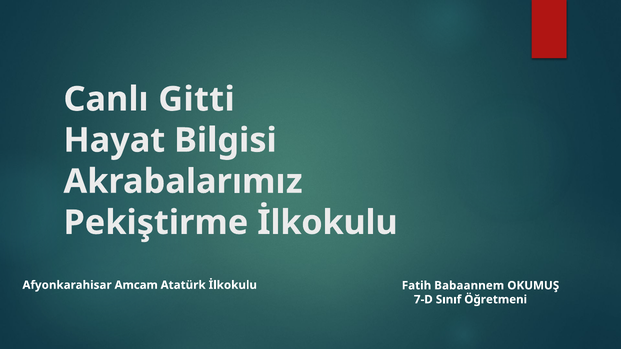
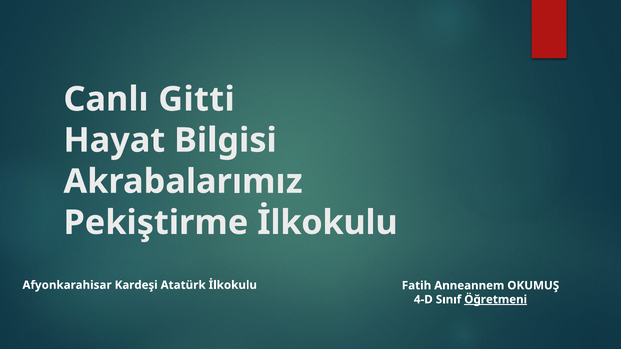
Amcam: Amcam -> Kardeşi
Babaannem: Babaannem -> Anneannem
7-D: 7-D -> 4-D
Öğretmeni underline: none -> present
